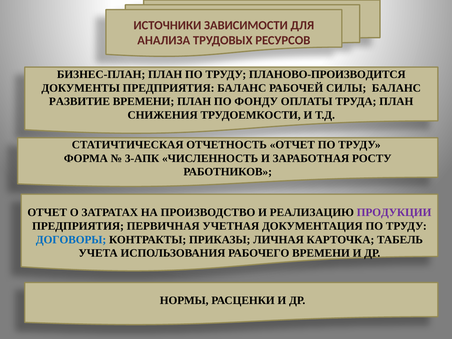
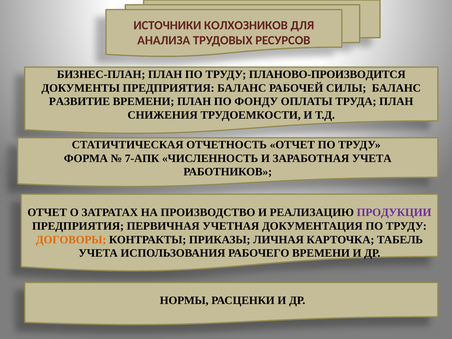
ЗАВИСИМОСТИ: ЗАВИСИМОСТИ -> КОЛХОЗНИКОВ
3-АПК: 3-АПК -> 7-АПК
ЗАРАБОТНАЯ РОСТУ: РОСТУ -> УЧЕТА
ДОГОВОРЫ colour: blue -> orange
